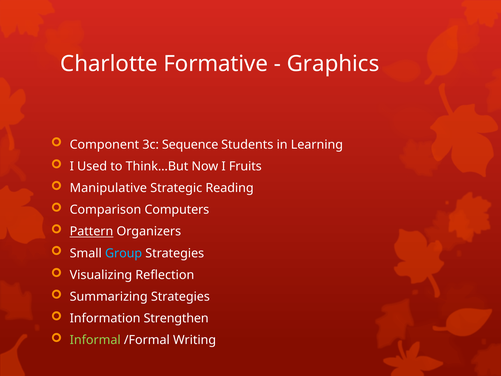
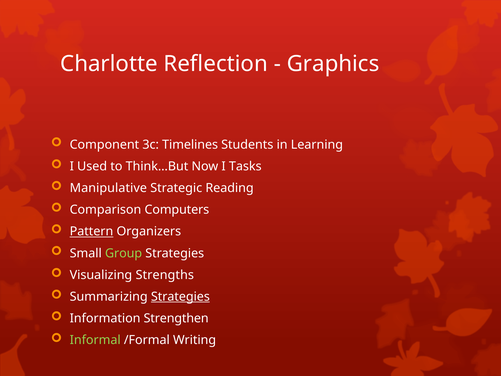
Formative: Formative -> Reflection
Sequence: Sequence -> Timelines
Fruits: Fruits -> Tasks
Group colour: light blue -> light green
Reflection: Reflection -> Strengths
Strategies at (180, 296) underline: none -> present
